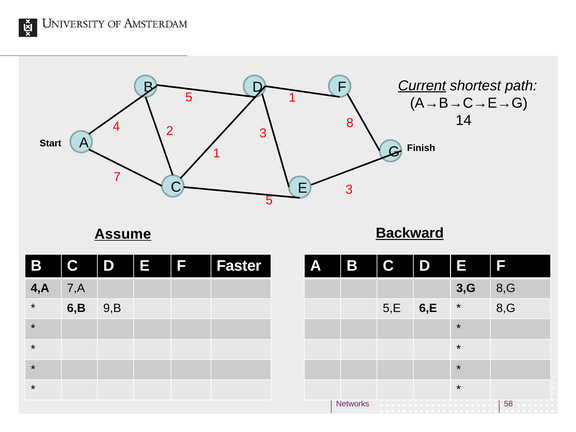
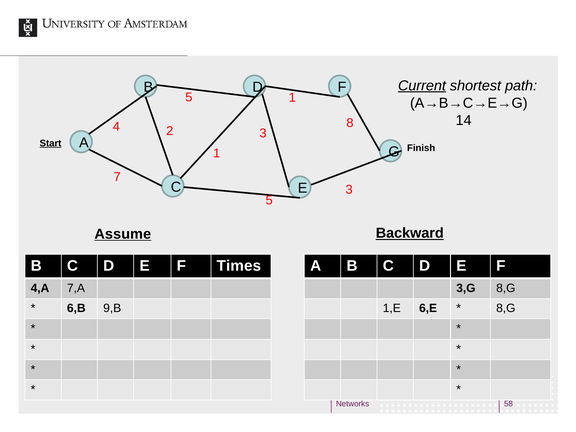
Start underline: none -> present
Faster: Faster -> Times
5,E: 5,E -> 1,E
